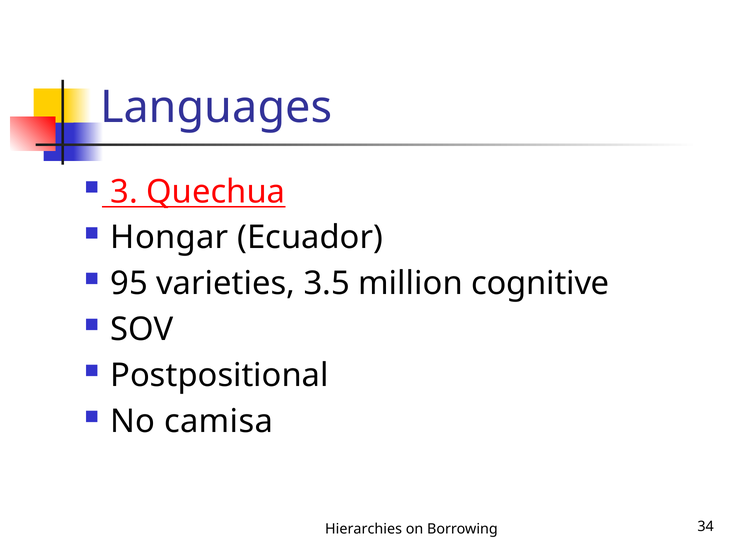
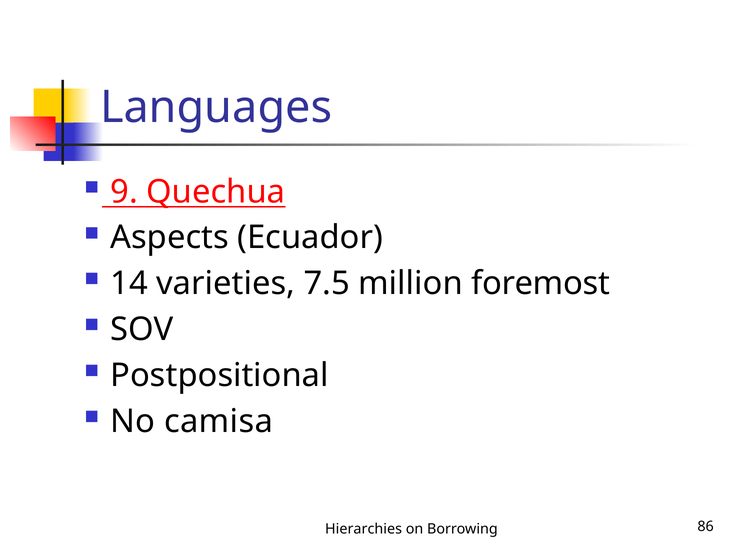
3: 3 -> 9
Hongar: Hongar -> Aspects
95: 95 -> 14
3.5: 3.5 -> 7.5
cognitive: cognitive -> foremost
34: 34 -> 86
